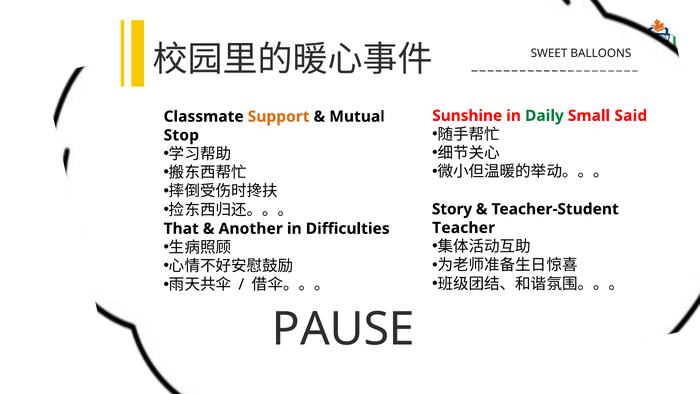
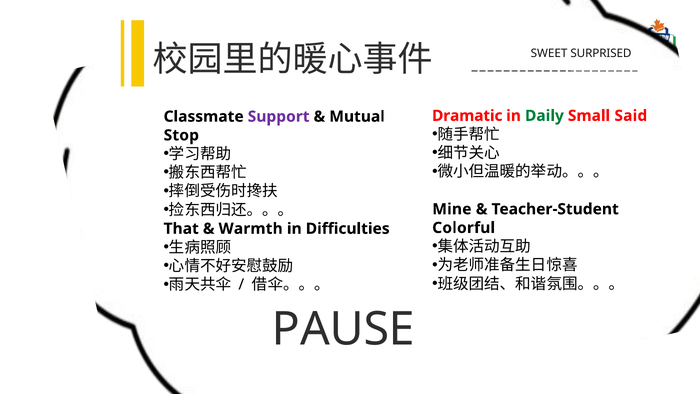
BALLOONS: BALLOONS -> SURPRISED
Sunshine: Sunshine -> Dramatic
Support colour: orange -> purple
Story: Story -> Mine
Teacher: Teacher -> Colorful
Another: Another -> Warmth
